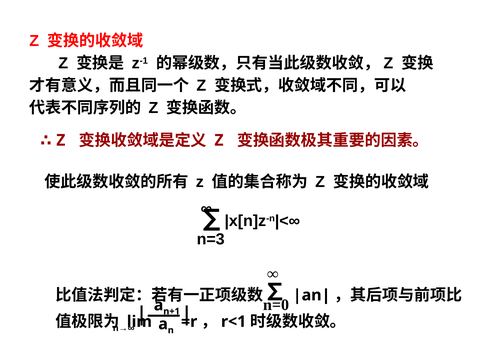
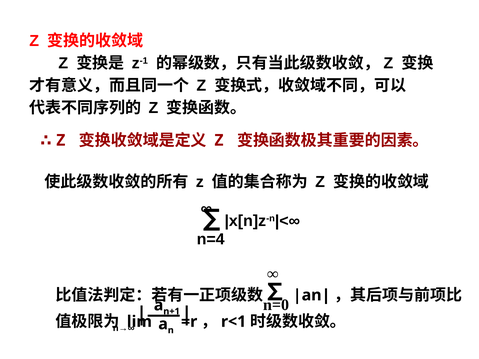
n=3: n=3 -> n=4
